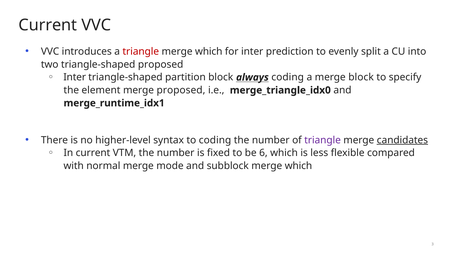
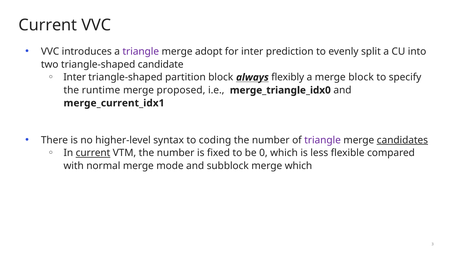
triangle at (141, 52) colour: red -> purple
which at (209, 52): which -> adopt
triangle-shaped proposed: proposed -> candidate
always coding: coding -> flexibly
element: element -> runtime
merge_runtime_idx1: merge_runtime_idx1 -> merge_current_idx1
current at (93, 153) underline: none -> present
6: 6 -> 0
